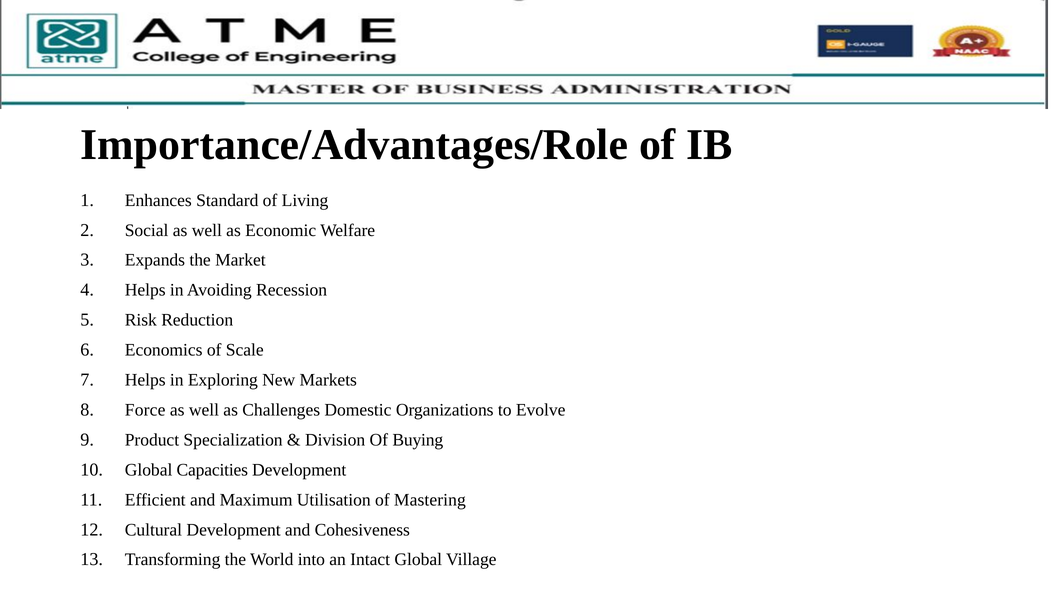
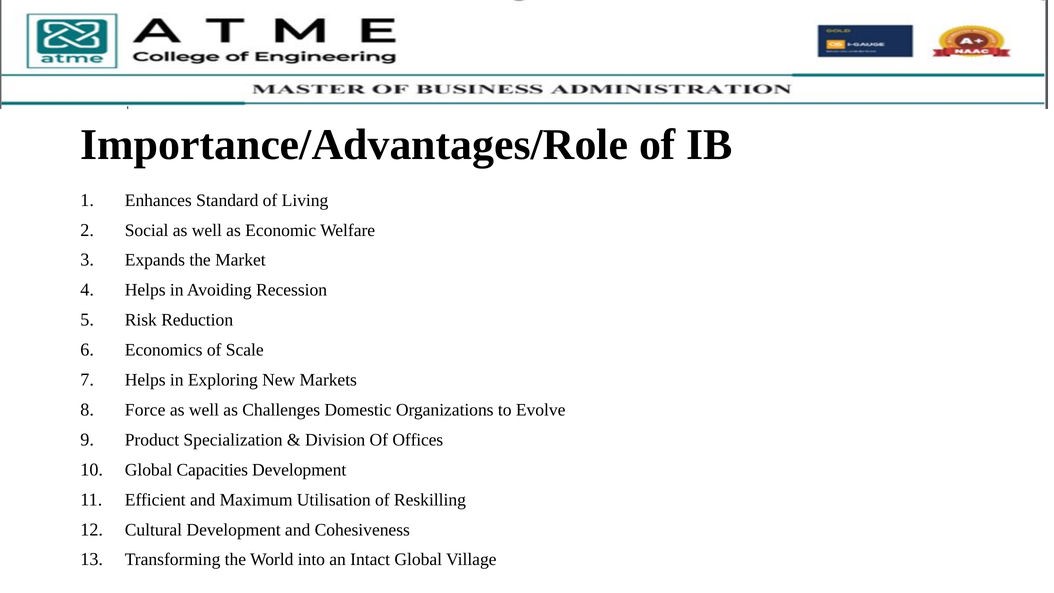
Buying: Buying -> Offices
Mastering: Mastering -> Reskilling
